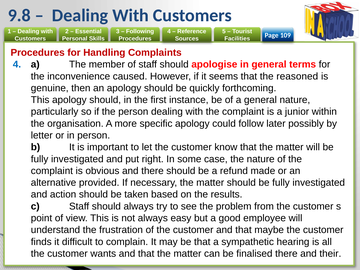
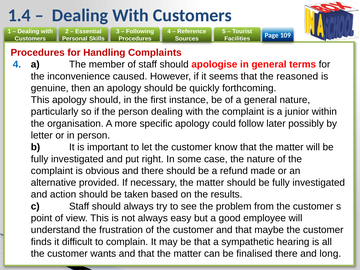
9.8: 9.8 -> 1.4
their: their -> long
